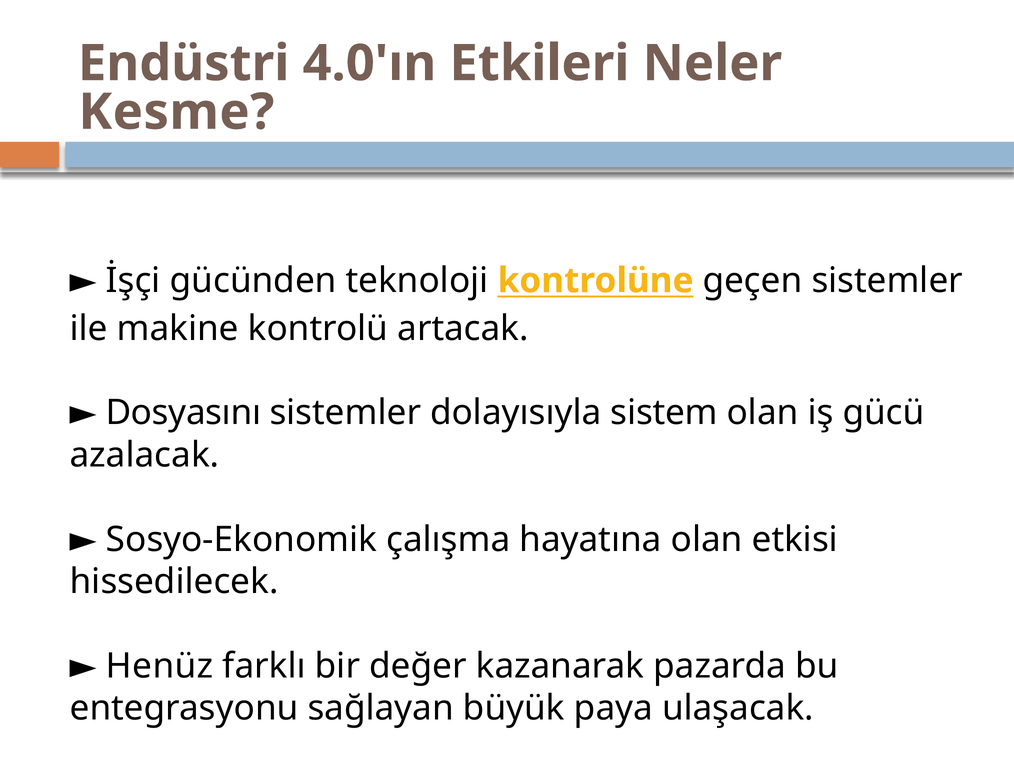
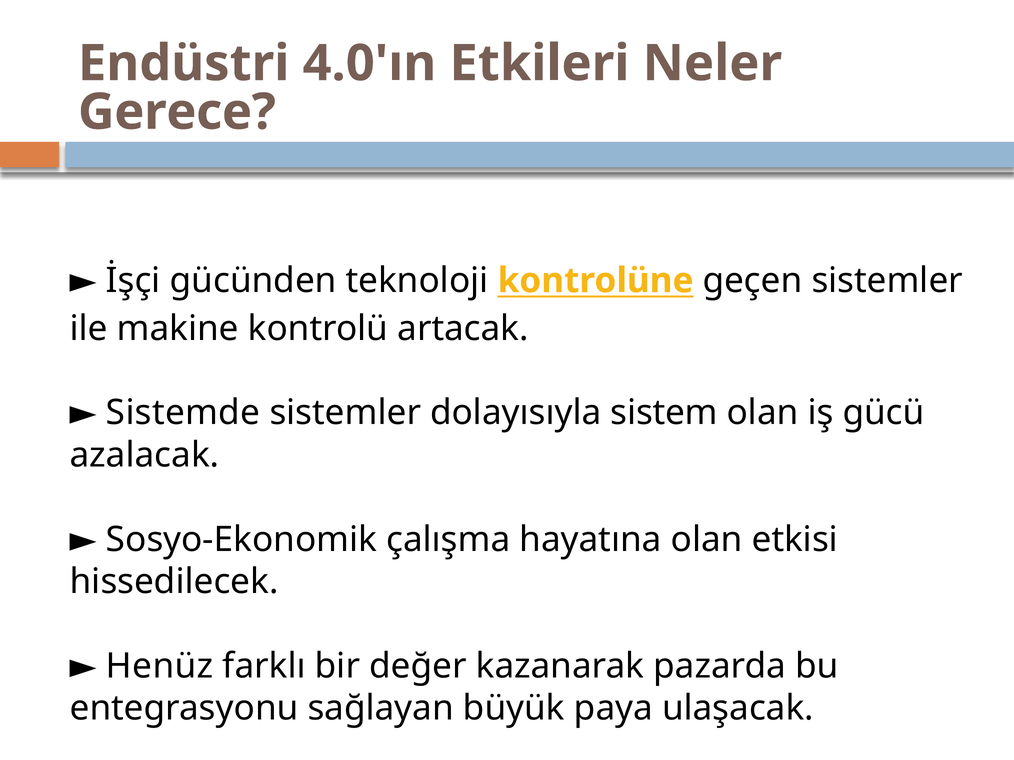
Kesme: Kesme -> Gerece
Dosyasını: Dosyasını -> Sistemde
